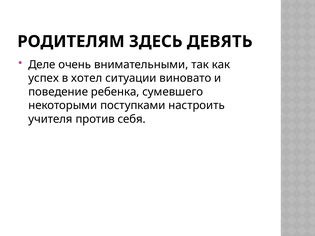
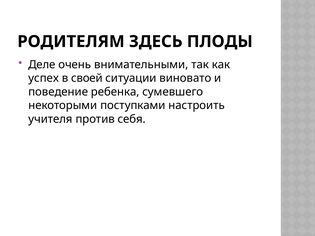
ДЕВЯТЬ: ДЕВЯТЬ -> ПЛОДЫ
хотел: хотел -> своей
